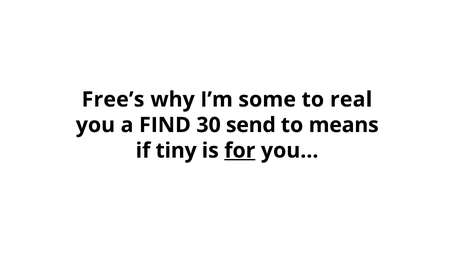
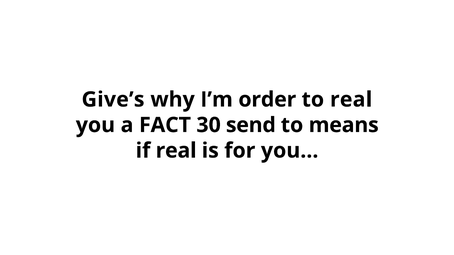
Free’s: Free’s -> Give’s
some: some -> order
FIND: FIND -> FACT
if tiny: tiny -> real
for underline: present -> none
